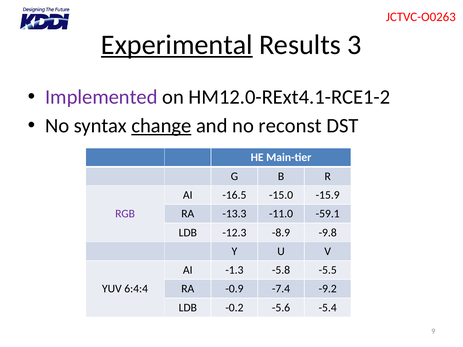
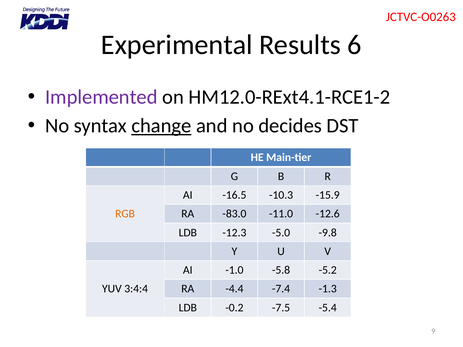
Experimental underline: present -> none
3: 3 -> 6
reconst: reconst -> decides
-15.0: -15.0 -> -10.3
RGB colour: purple -> orange
-13.3: -13.3 -> -83.0
-59.1: -59.1 -> -12.6
-8.9: -8.9 -> -5.0
-1.3: -1.3 -> -1.0
-5.5: -5.5 -> -5.2
6:4:4: 6:4:4 -> 3:4:4
-0.9: -0.9 -> -4.4
-9.2: -9.2 -> -1.3
-5.6: -5.6 -> -7.5
